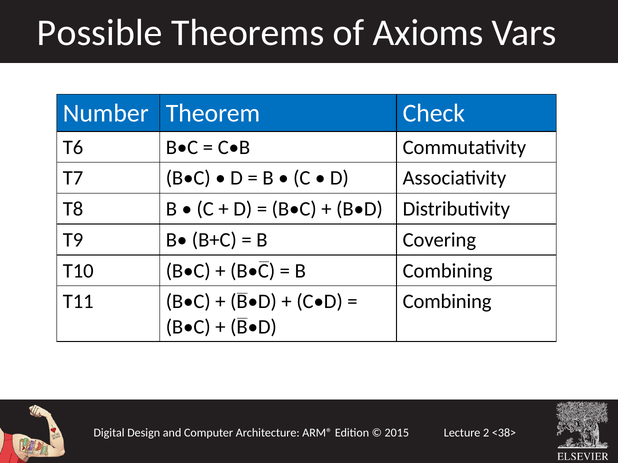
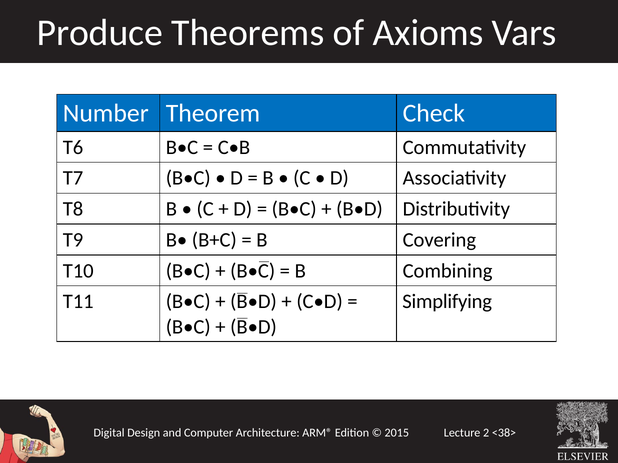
Possible: Possible -> Produce
Combining at (447, 302): Combining -> Simplifying
